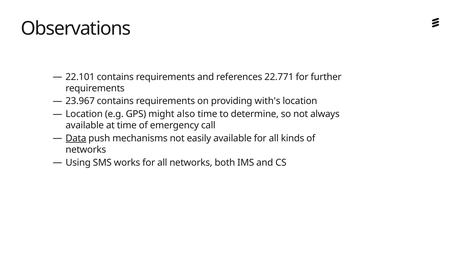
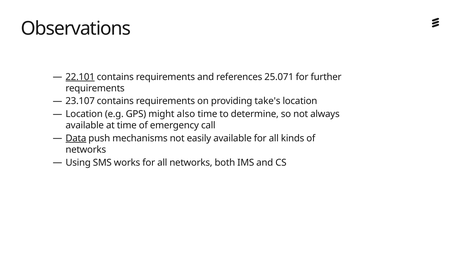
22.101 underline: none -> present
22.771: 22.771 -> 25.071
23.967: 23.967 -> 23.107
with's: with's -> take's
